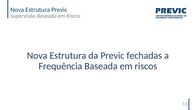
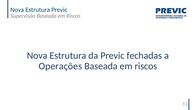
Frequência: Frequência -> Operações
